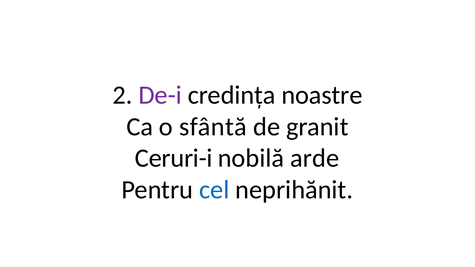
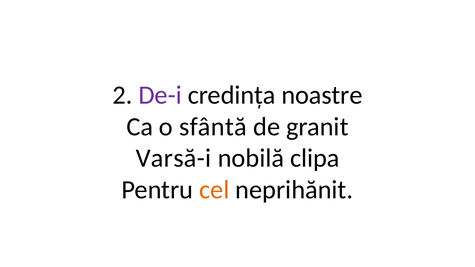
Ceruri-i: Ceruri-i -> Varsă-i
arde: arde -> clipa
cel colour: blue -> orange
